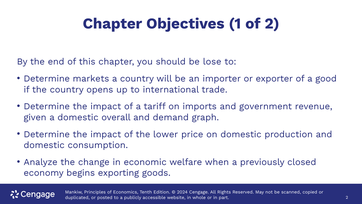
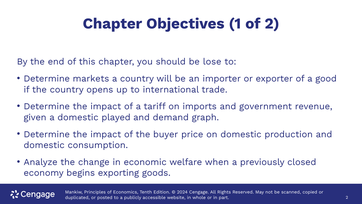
overall: overall -> played
lower: lower -> buyer
